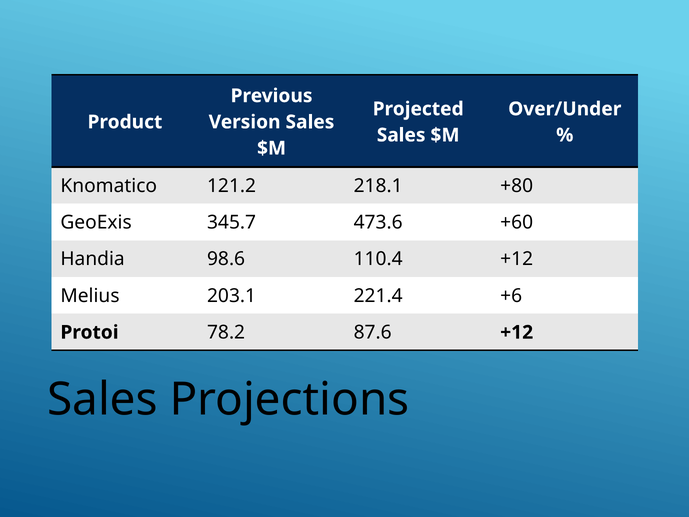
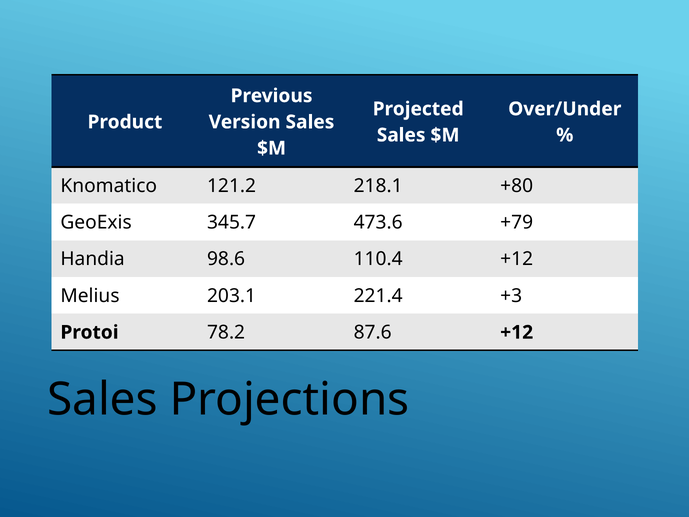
+60: +60 -> +79
+6: +6 -> +3
